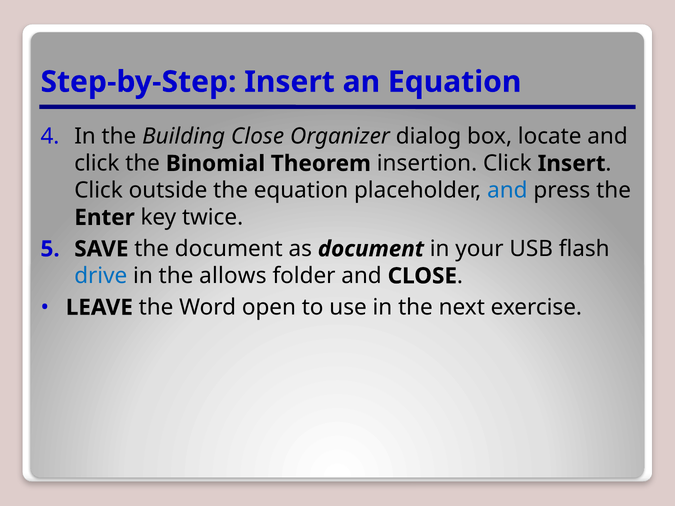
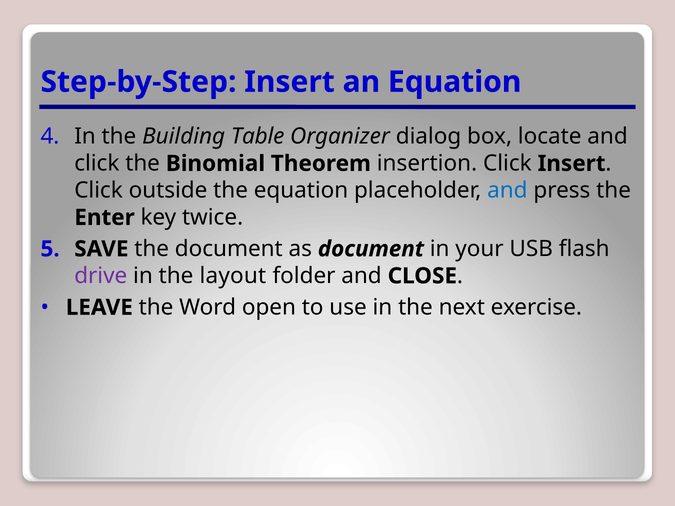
Building Close: Close -> Table
drive colour: blue -> purple
allows: allows -> layout
